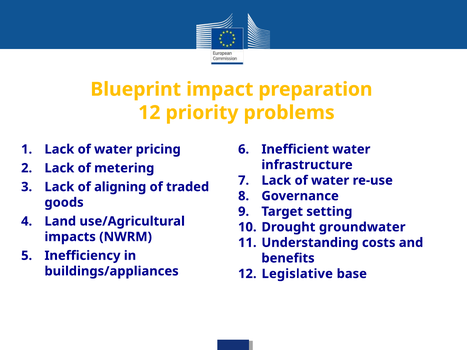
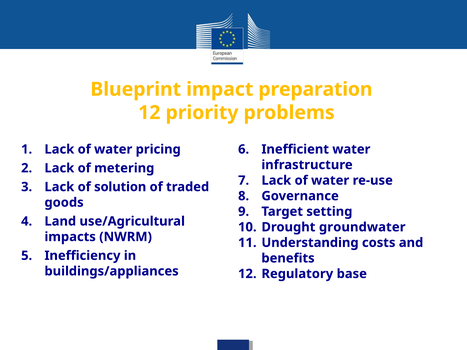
aligning: aligning -> solution
Legislative: Legislative -> Regulatory
